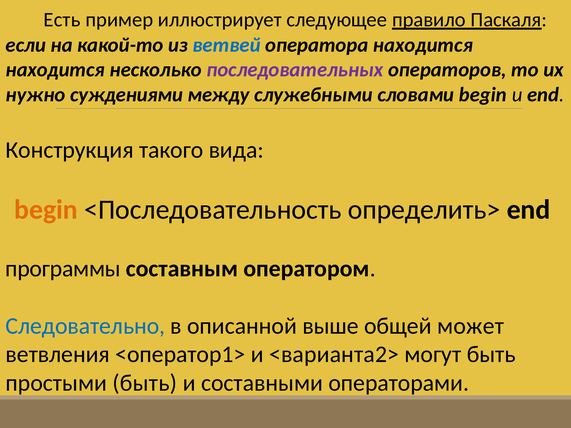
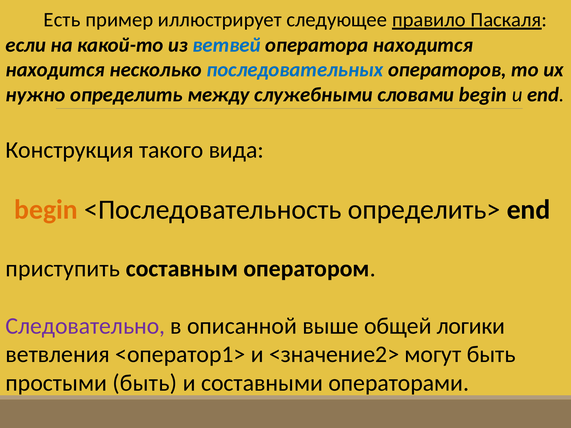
последовательных colour: purple -> blue
суждениями: суждениями -> определить
программы: программы -> приступить
Следовательно colour: blue -> purple
может: может -> логики
<варианта2>: <варианта2> -> <значение2>
